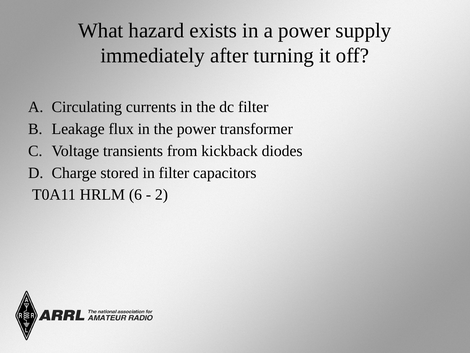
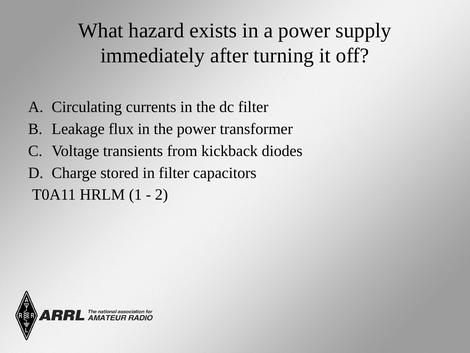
6: 6 -> 1
